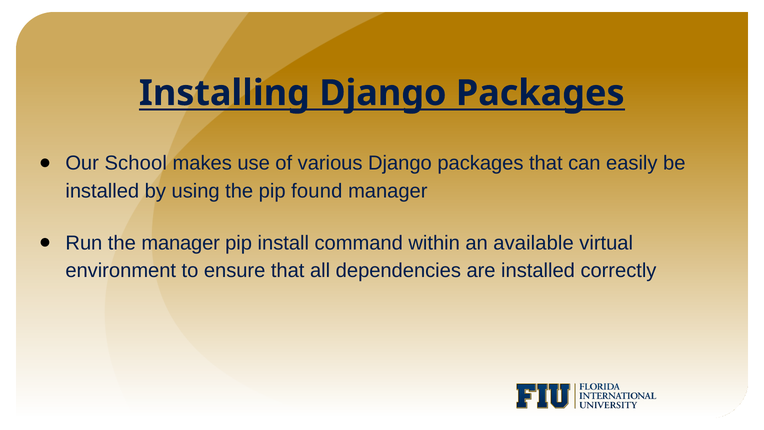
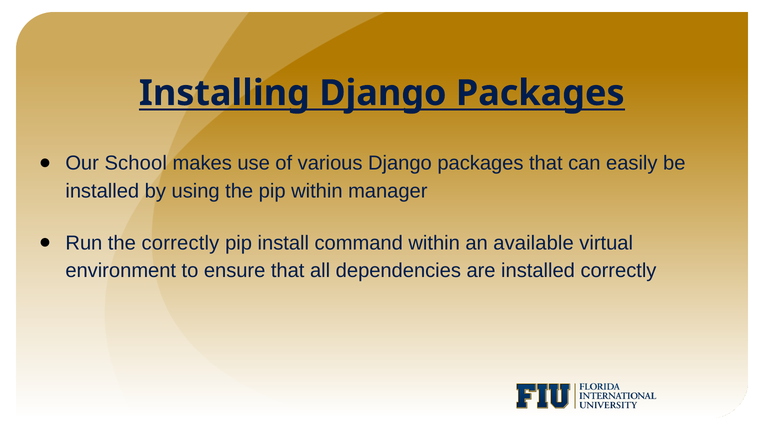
pip found: found -> within
the manager: manager -> correctly
